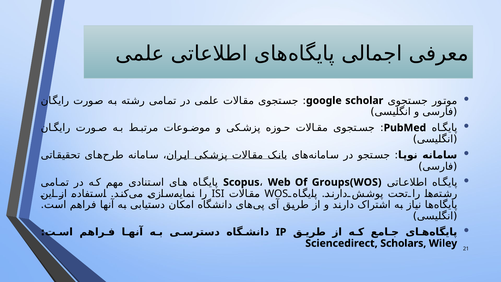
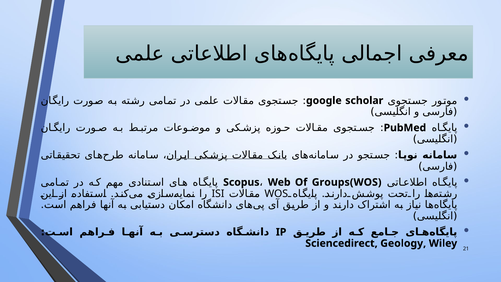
Scholars: Scholars -> Geology
